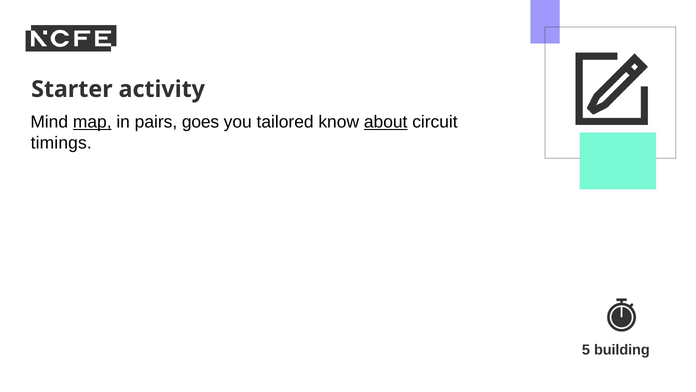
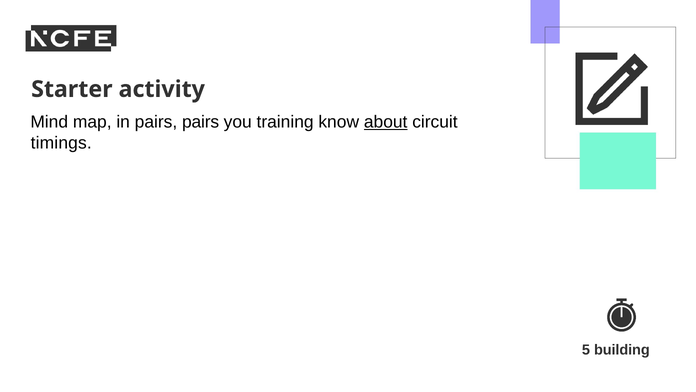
map underline: present -> none
pairs goes: goes -> pairs
tailored: tailored -> training
